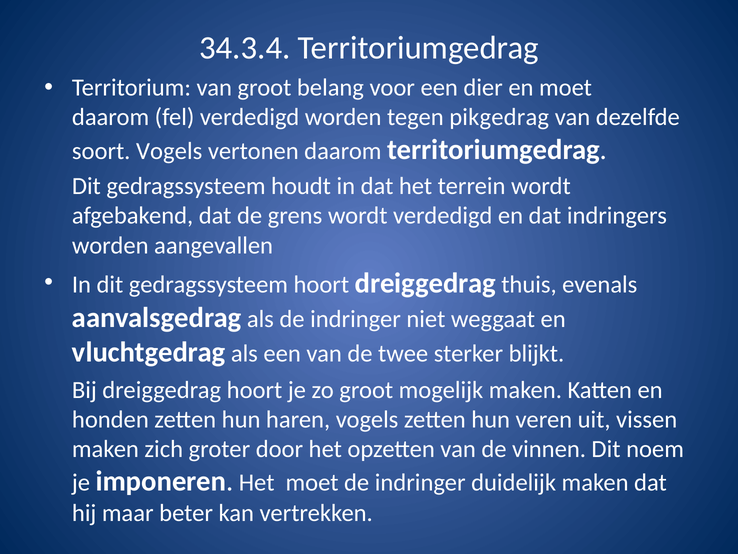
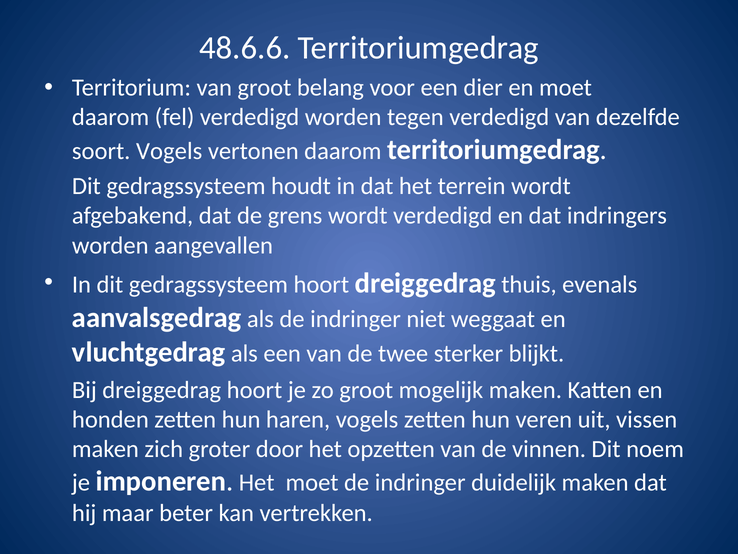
34.3.4: 34.3.4 -> 48.6.6
tegen pikgedrag: pikgedrag -> verdedigd
